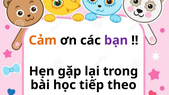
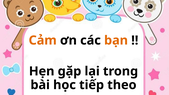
bạn colour: purple -> orange
